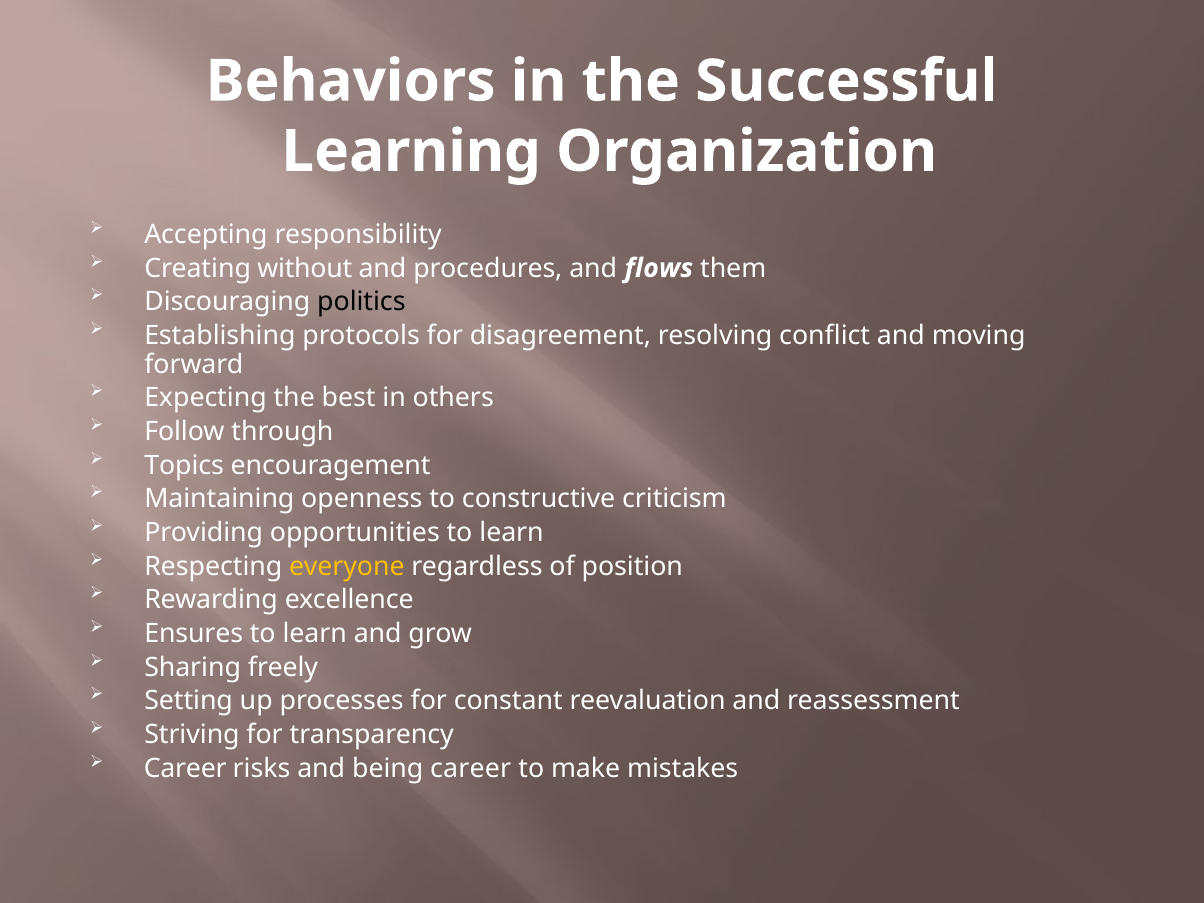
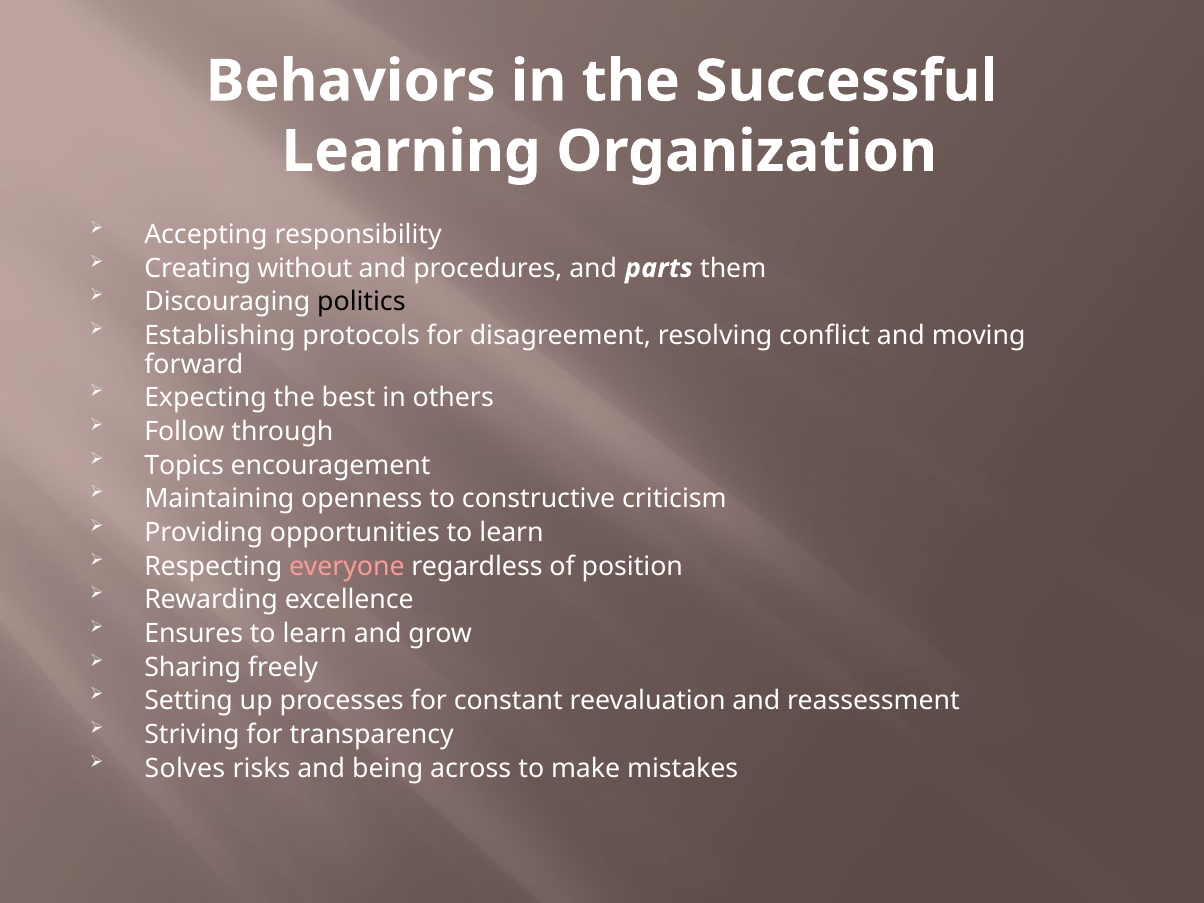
flows: flows -> parts
everyone colour: yellow -> pink
Career at (185, 768): Career -> Solves
being career: career -> across
